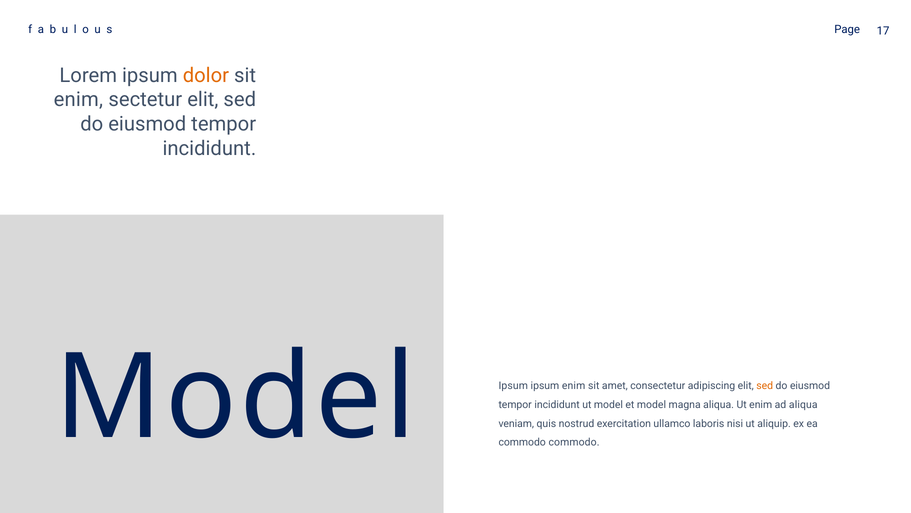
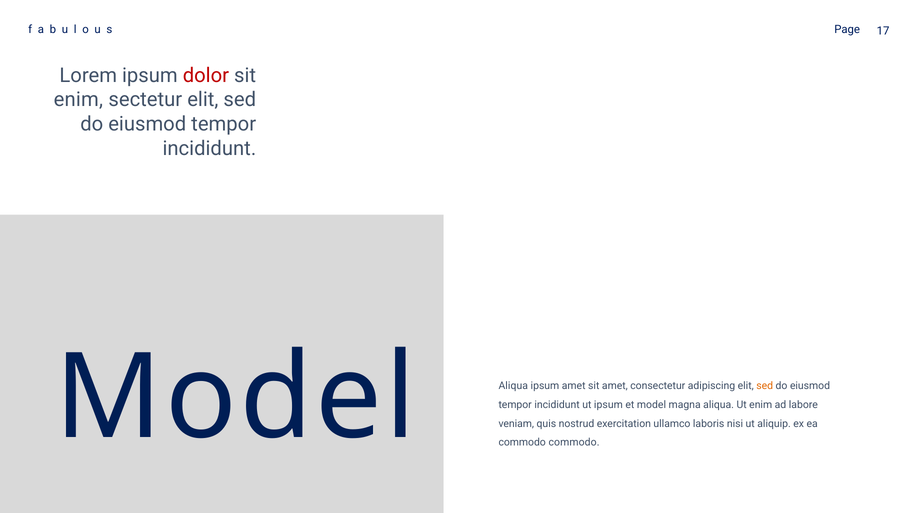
dolor colour: orange -> red
Ipsum at (513, 386): Ipsum -> Aliqua
ipsum enim: enim -> amet
ut model: model -> ipsum
ad aliqua: aliqua -> labore
